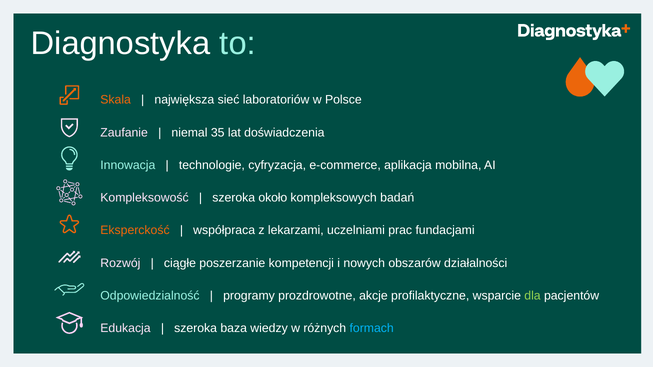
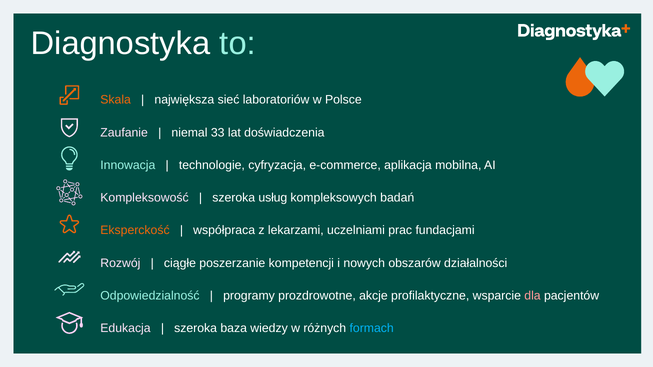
35: 35 -> 33
około: około -> usług
dla colour: light green -> pink
